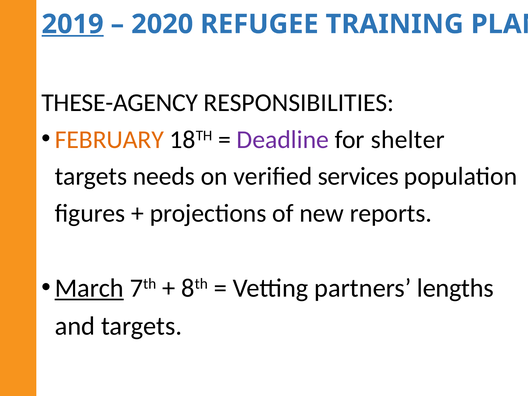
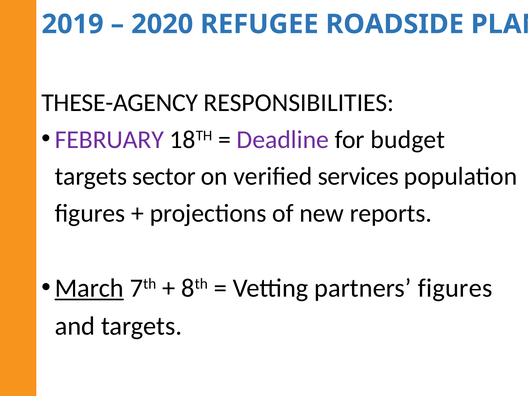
2019 underline: present -> none
TRAINING: TRAINING -> ROADSIDE
FEBRUARY colour: orange -> purple
shelter: shelter -> budget
needs: needs -> sector
partners lengths: lengths -> figures
